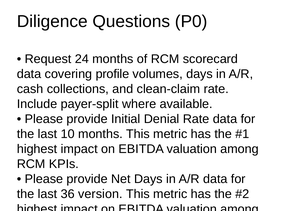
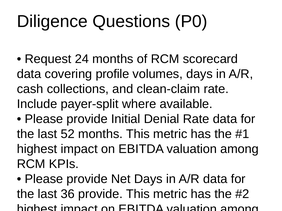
10: 10 -> 52
36 version: version -> provide
